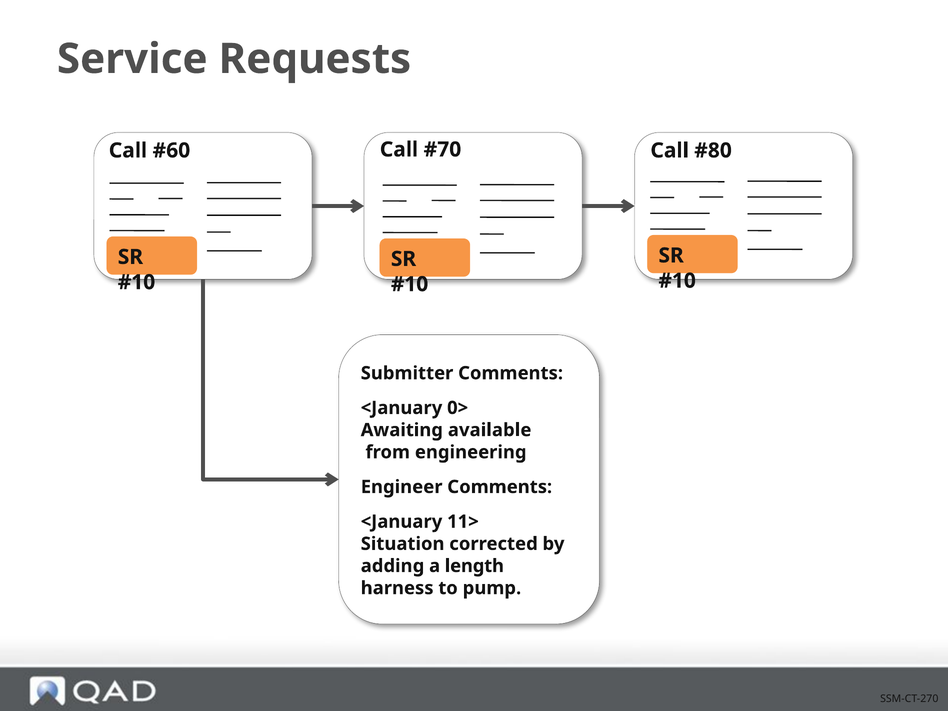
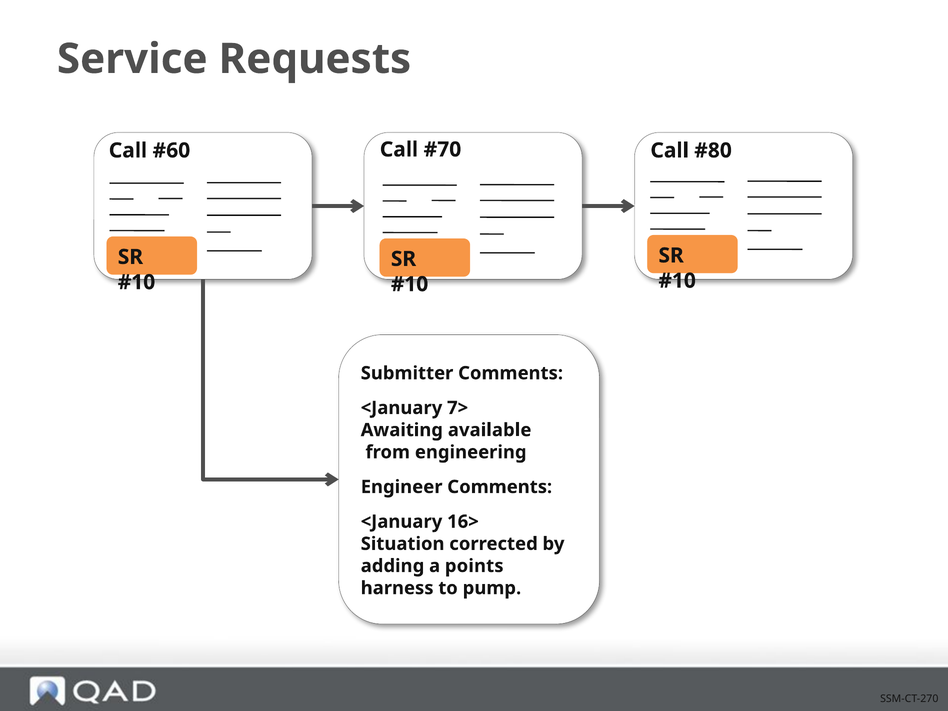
0>: 0> -> 7>
11>: 11> -> 16>
length: length -> points
